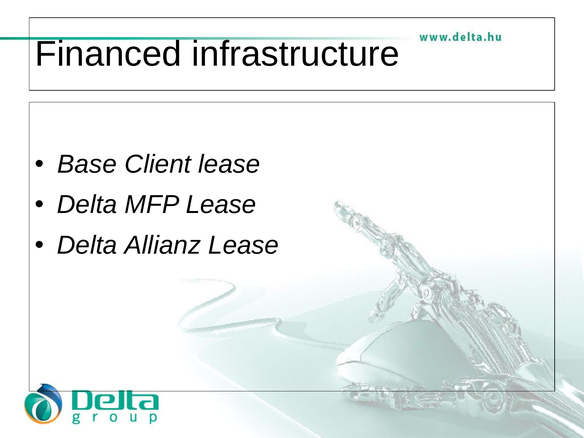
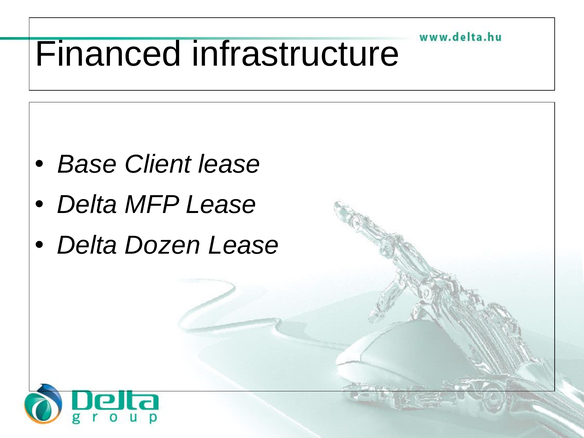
Allianz: Allianz -> Dozen
